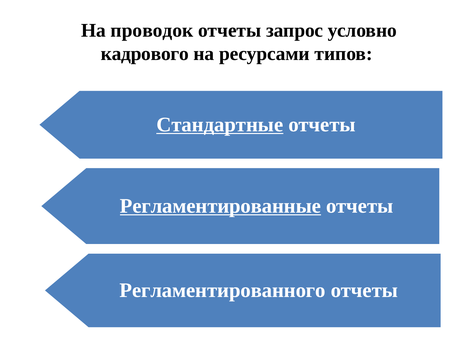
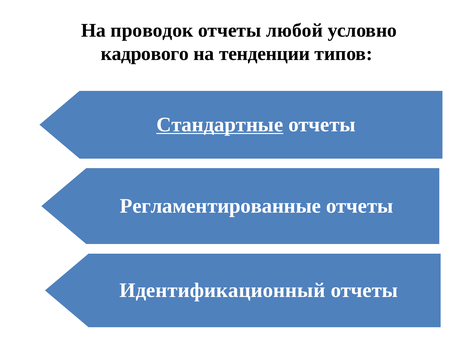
запрос: запрос -> любой
ресурсами: ресурсами -> тенденции
Регламентированные underline: present -> none
Регламентированного: Регламентированного -> Идентификационный
